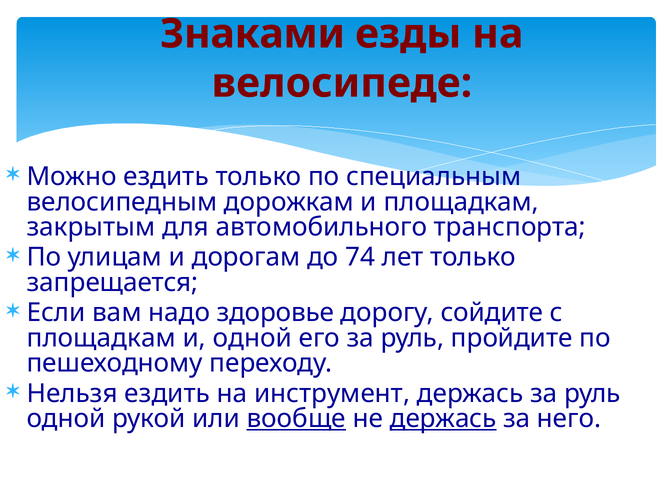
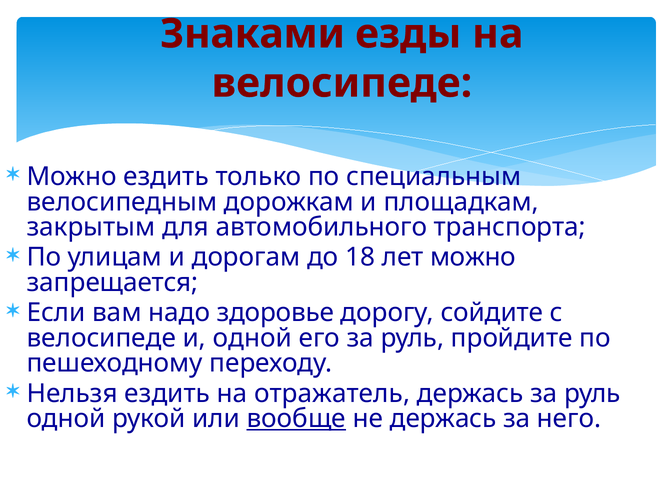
74: 74 -> 18
лет только: только -> можно
площадкам at (101, 338): площадкам -> велосипеде
инструмент: инструмент -> отражатель
держась at (443, 418) underline: present -> none
